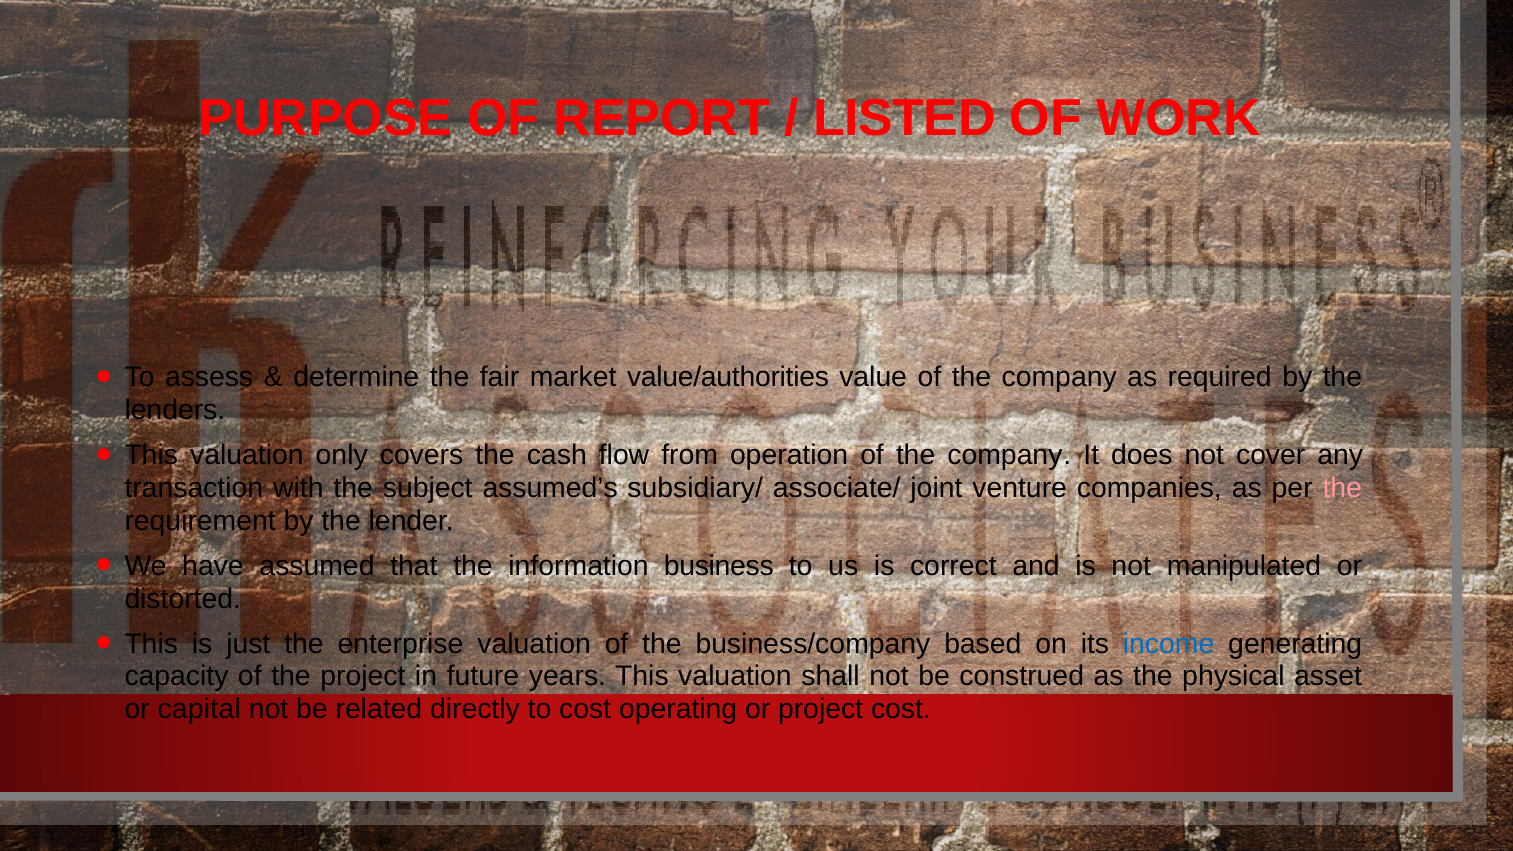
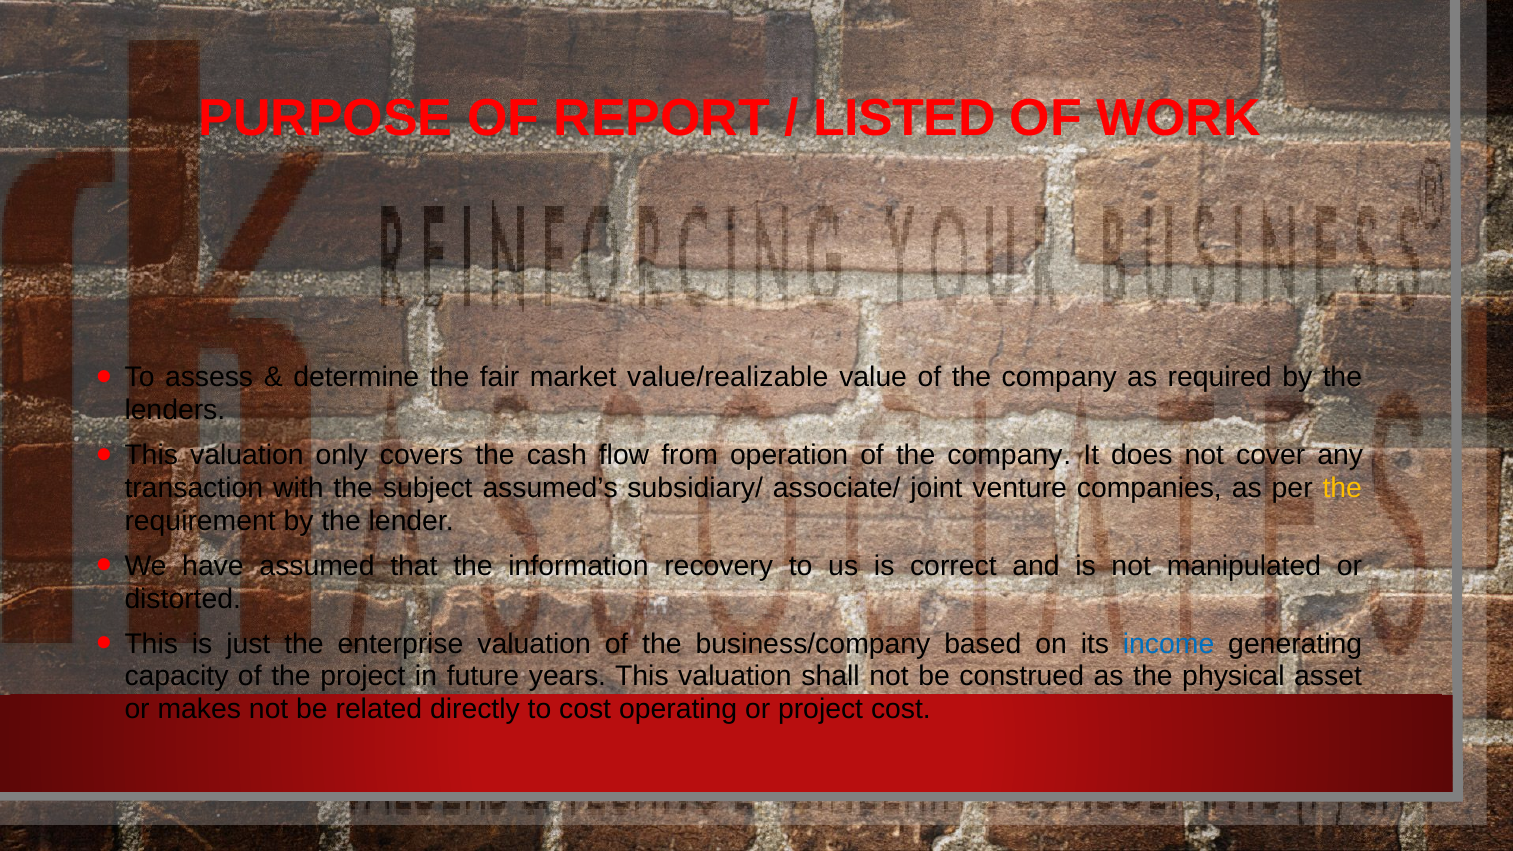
value/authorities: value/authorities -> value/realizable
the at (1342, 488) colour: pink -> yellow
business: business -> recovery
capital: capital -> makes
